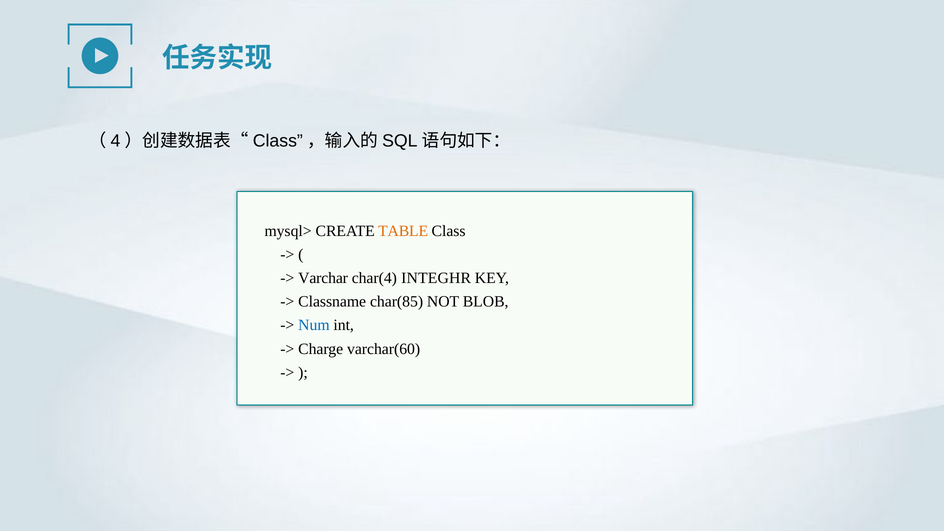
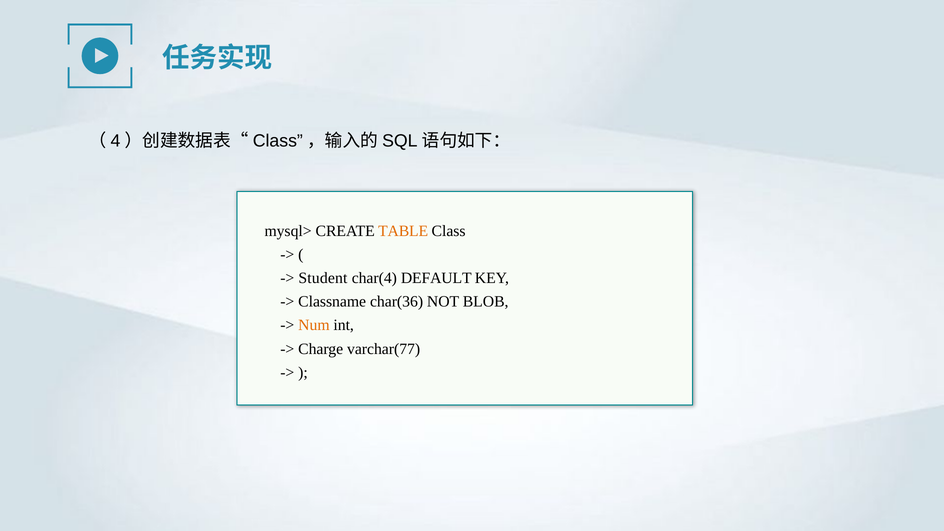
Varchar: Varchar -> Student
INTEGHR: INTEGHR -> DEFAULT
char(85: char(85 -> char(36
Num colour: blue -> orange
varchar(60: varchar(60 -> varchar(77
